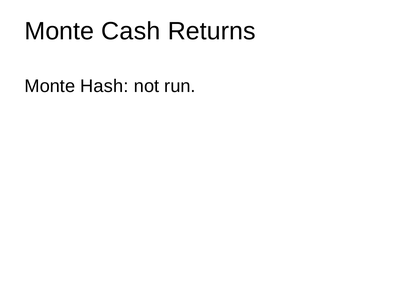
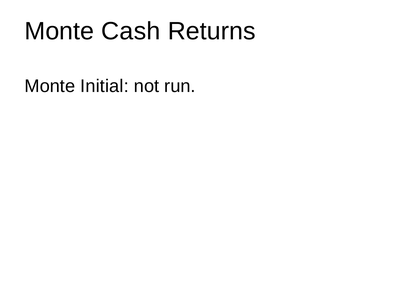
Hash: Hash -> Initial
